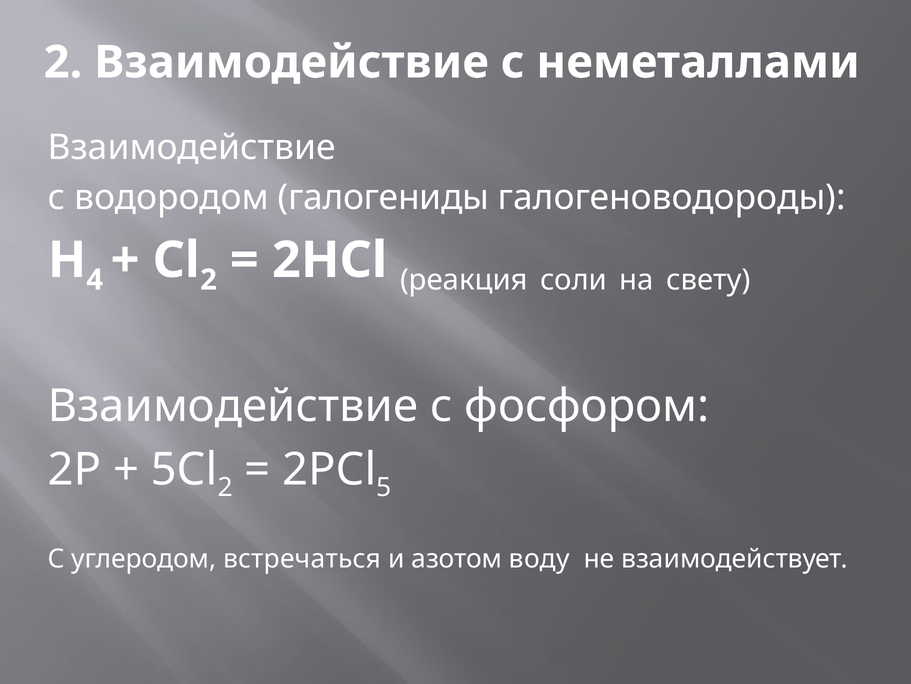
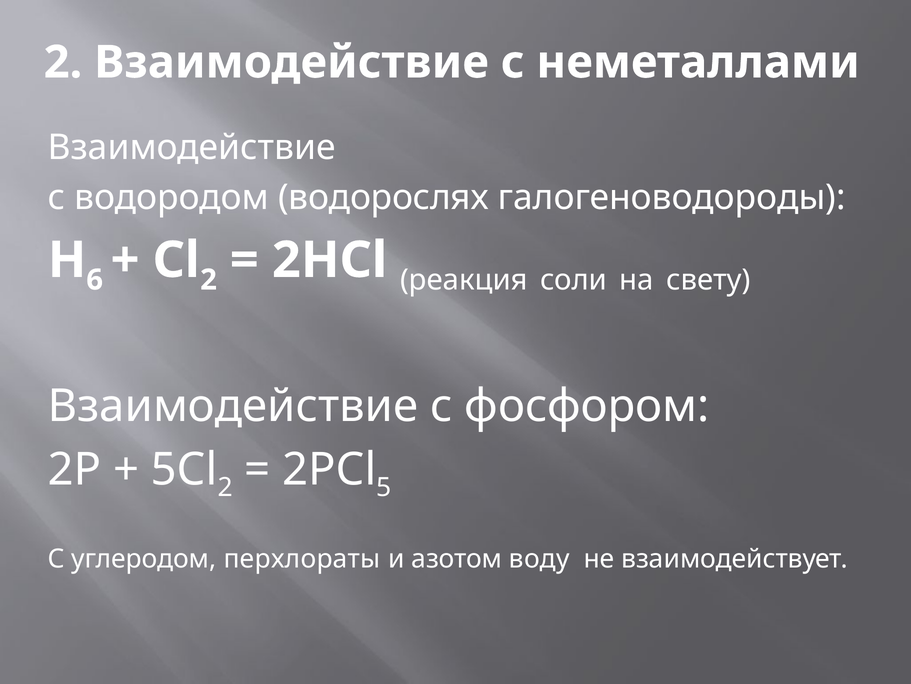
галогениды: галогениды -> водорослях
4: 4 -> 6
встречаться: встречаться -> перхлораты
